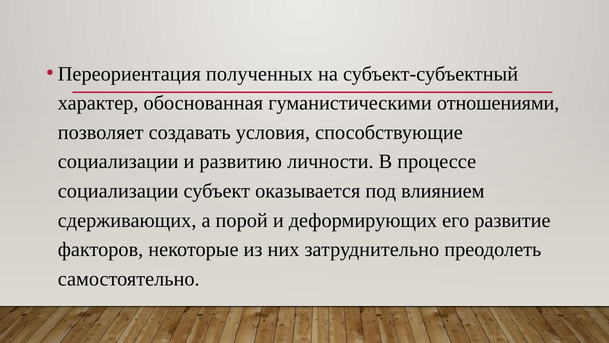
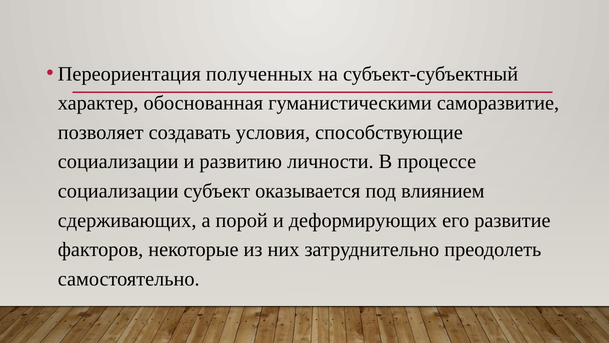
отношениями: отношениями -> саморазвитие
